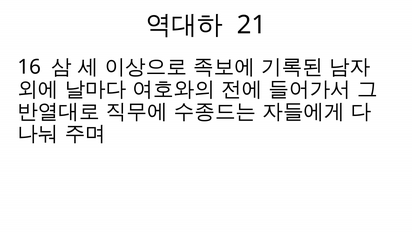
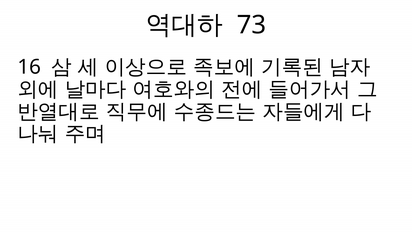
21: 21 -> 73
